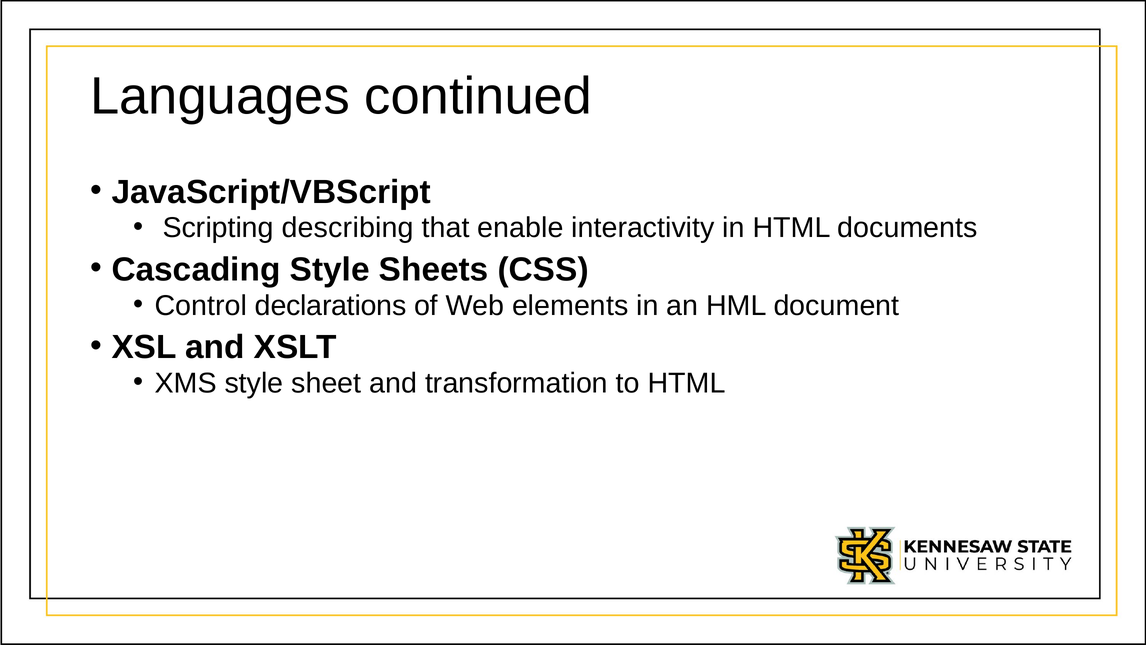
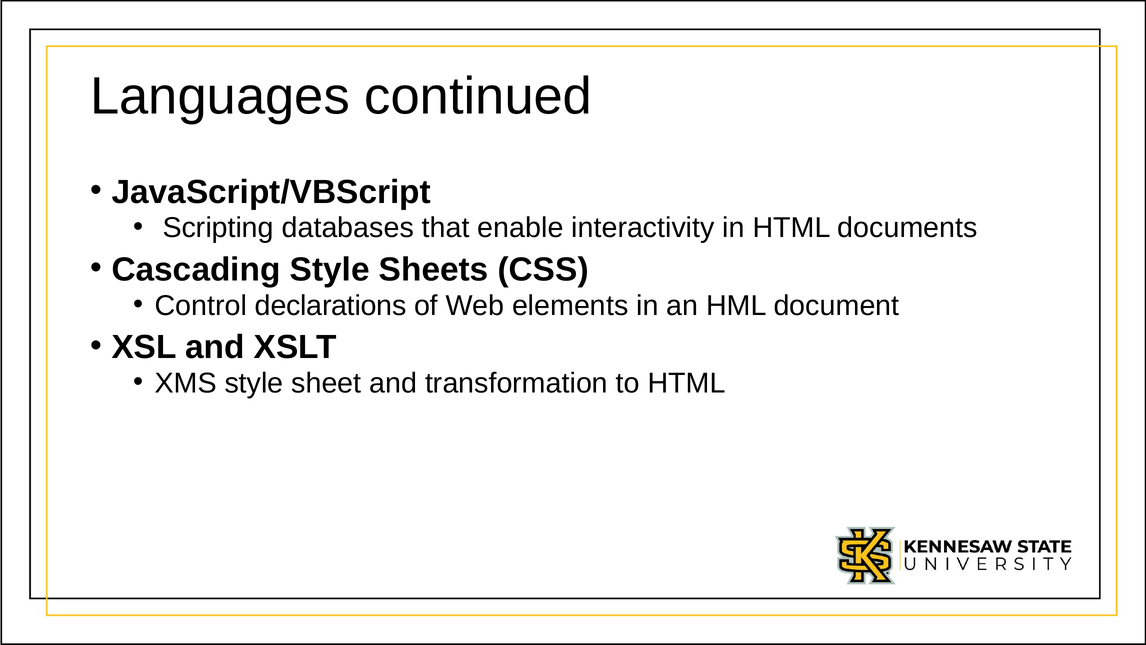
describing: describing -> databases
